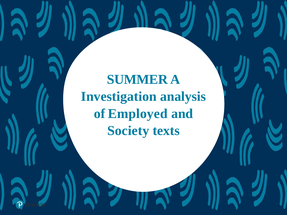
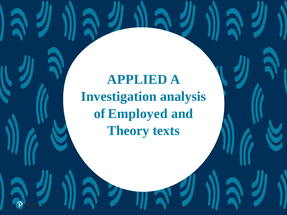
SUMMER: SUMMER -> APPLIED
Society: Society -> Theory
